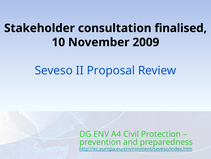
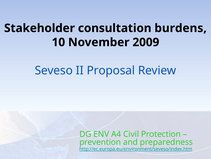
finalised: finalised -> burdens
